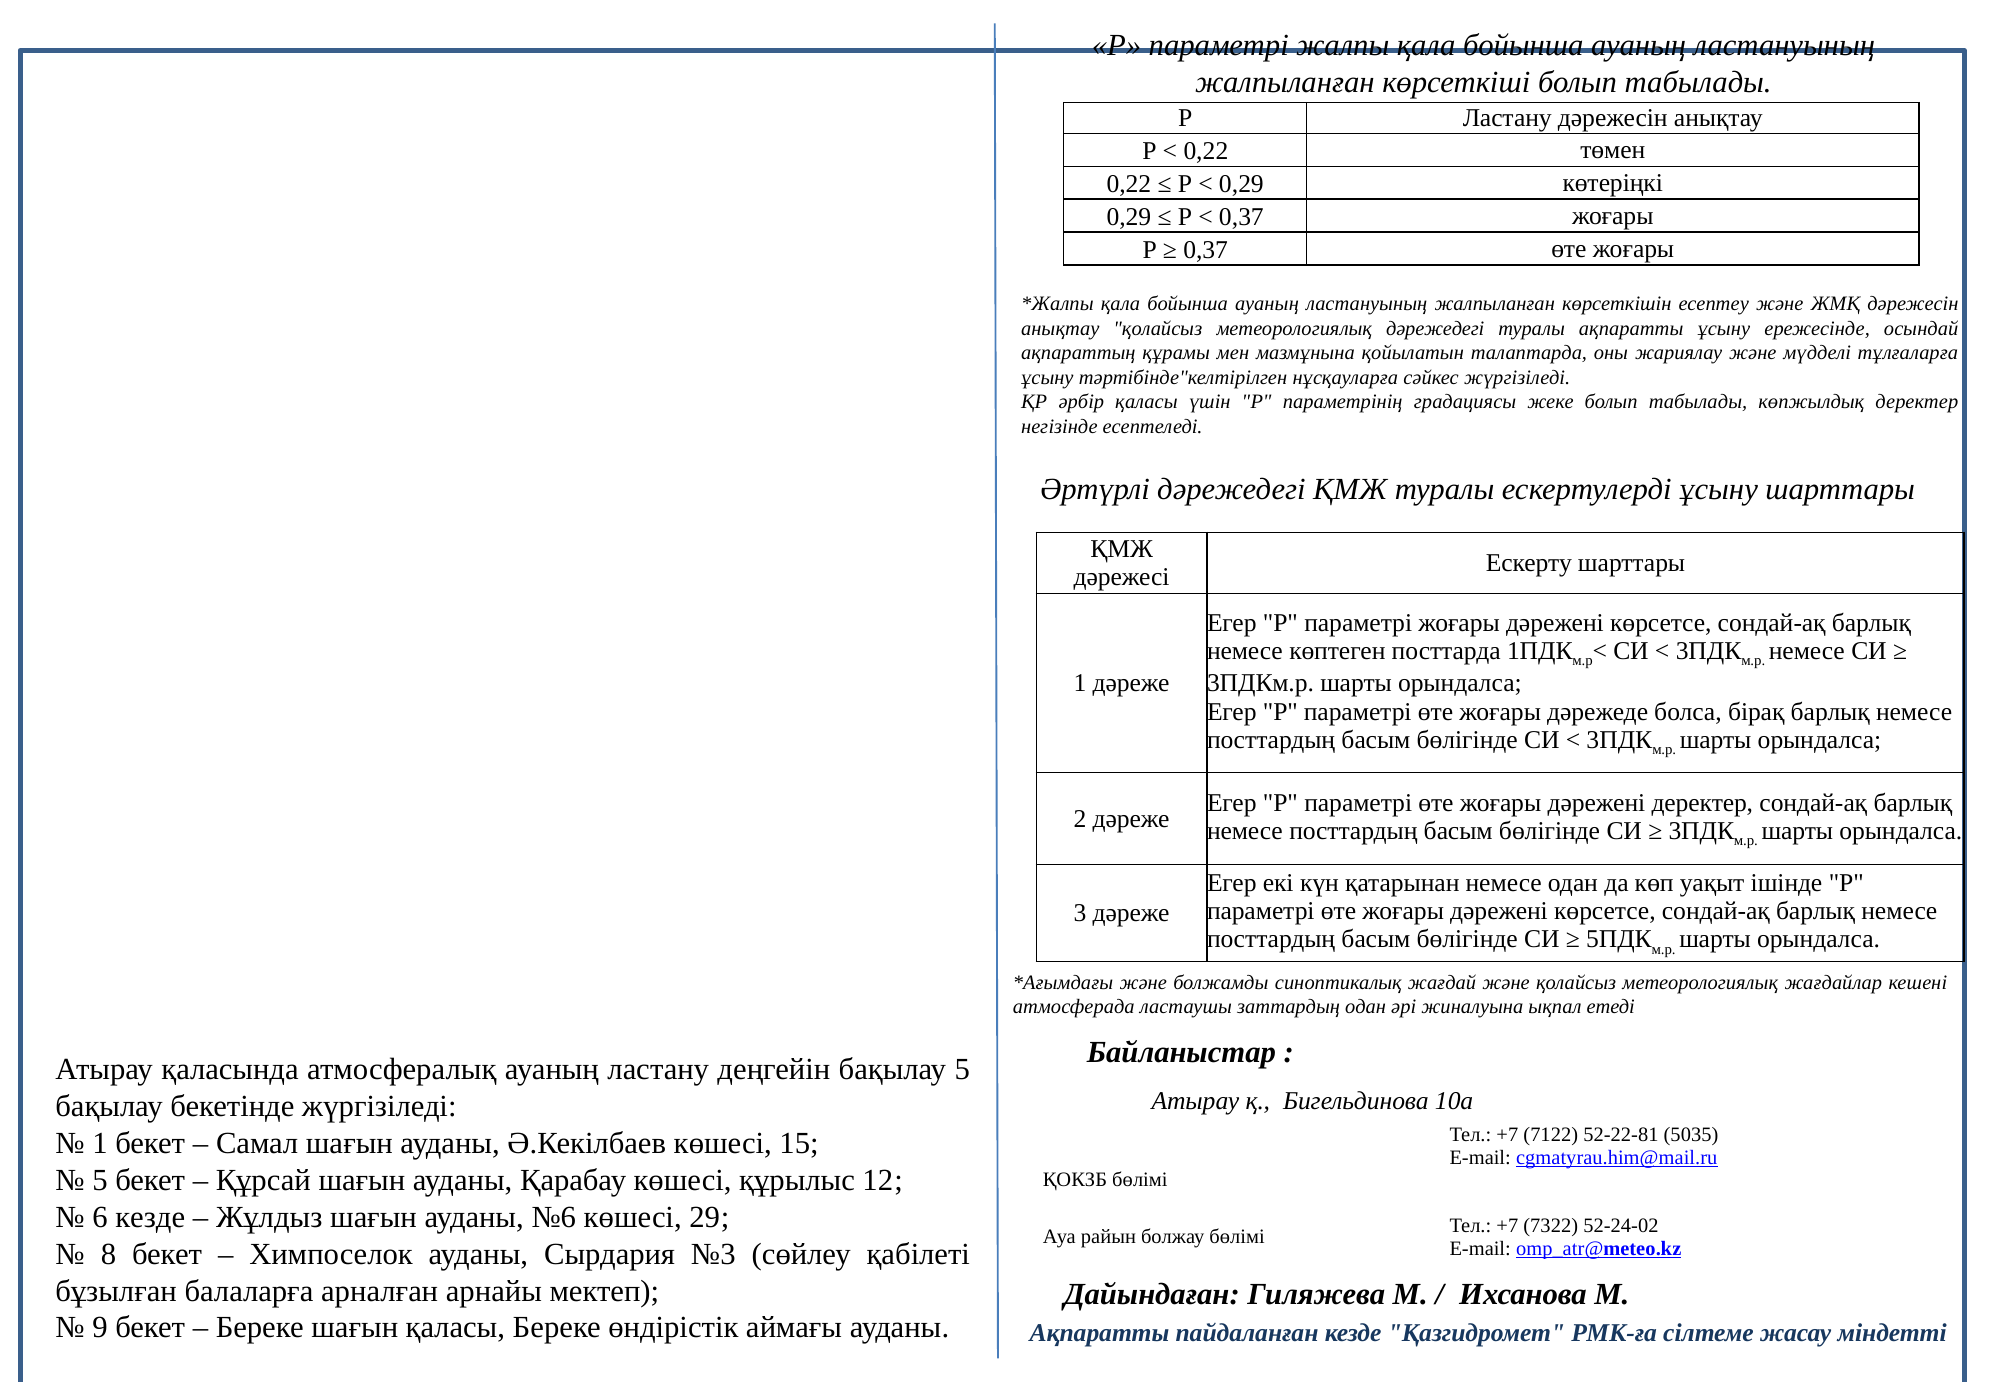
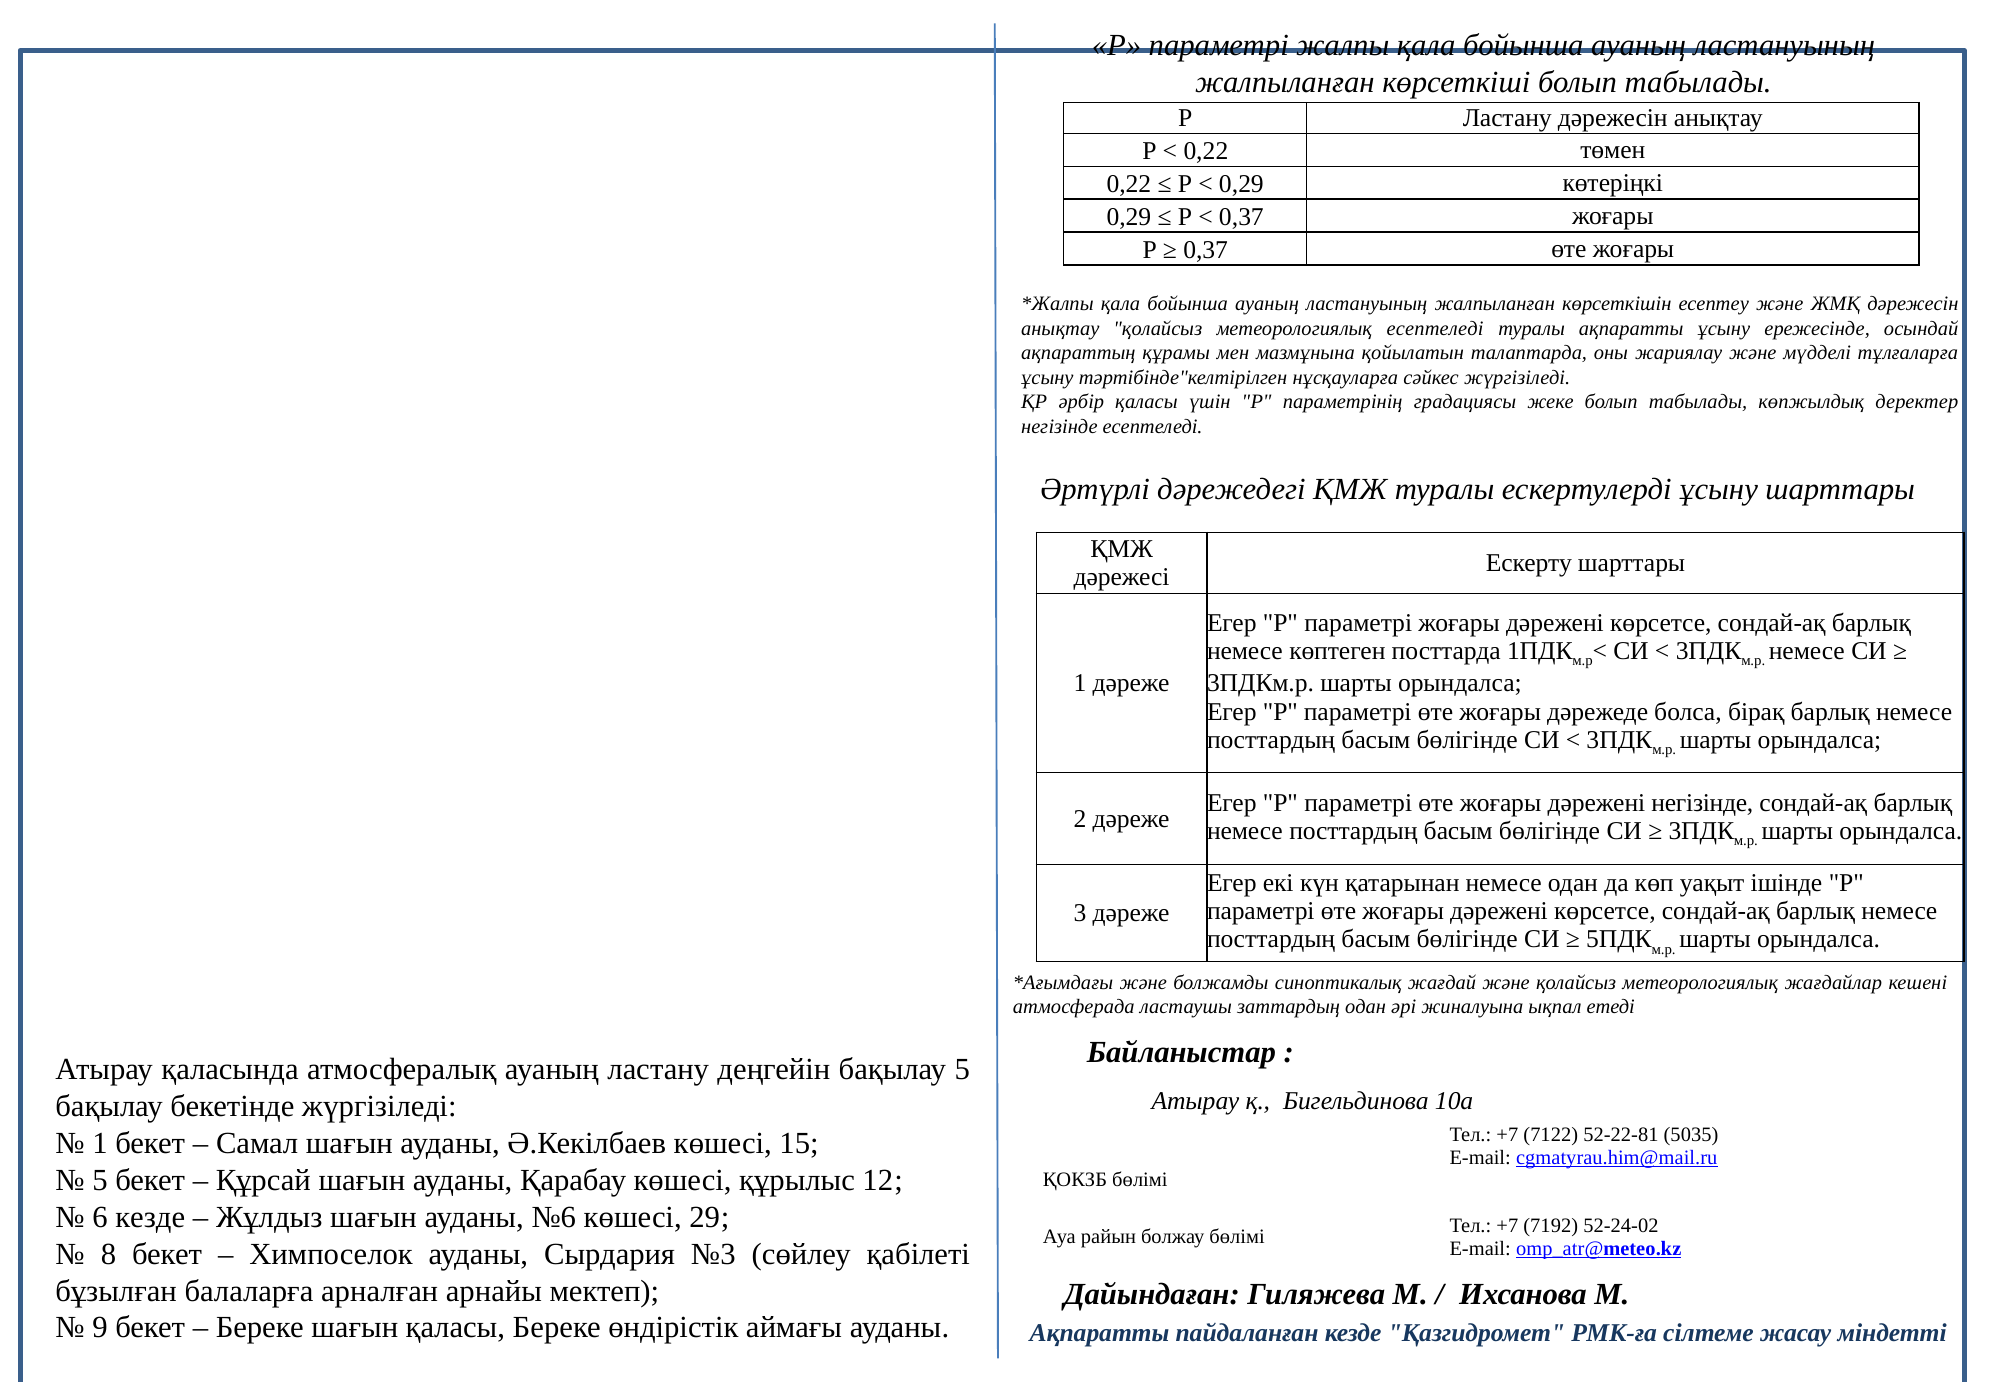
метеорологиялық дәрежедегі: дәрежедегі -> есептеледі
дәрежені деректер: деректер -> негізінде
7322: 7322 -> 7192
